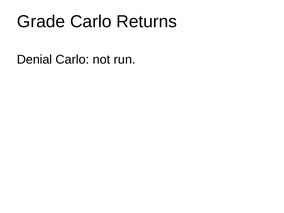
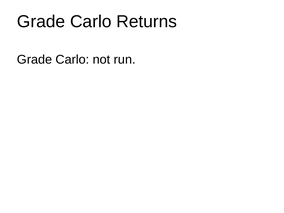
Denial at (35, 60): Denial -> Grade
